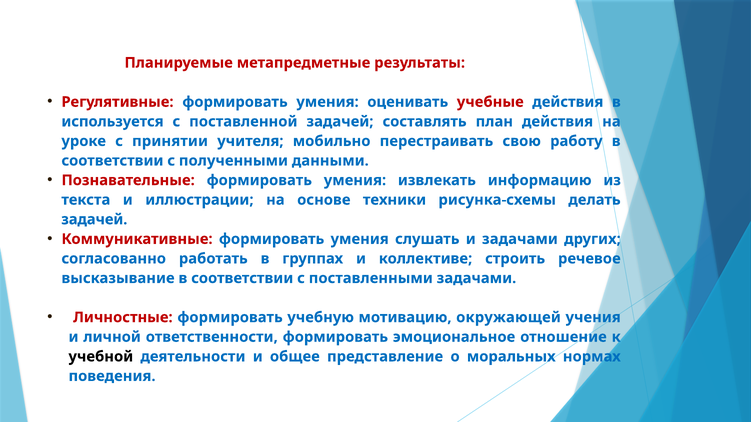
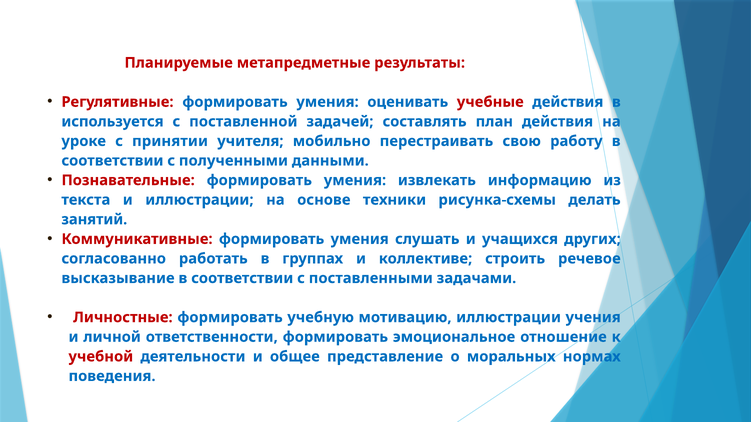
задачей at (94, 220): задачей -> занятий
и задачами: задачами -> учащихся
мотивацию окружающей: окружающей -> иллюстрации
учебной colour: black -> red
